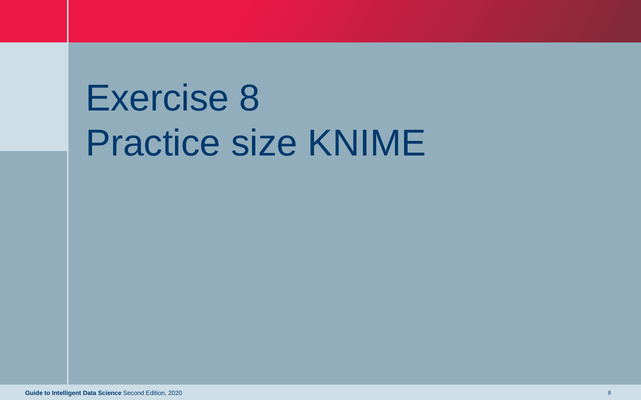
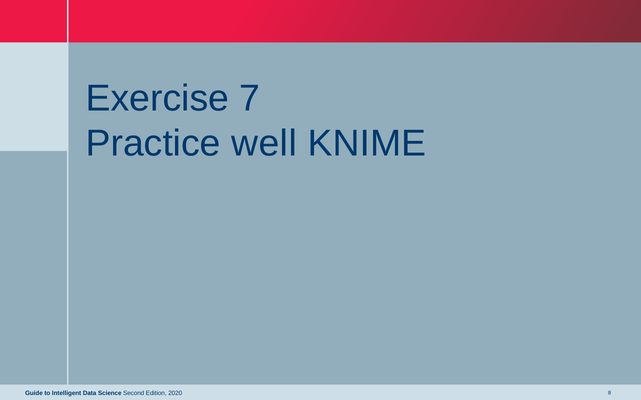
Exercise 8: 8 -> 7
size: size -> well
